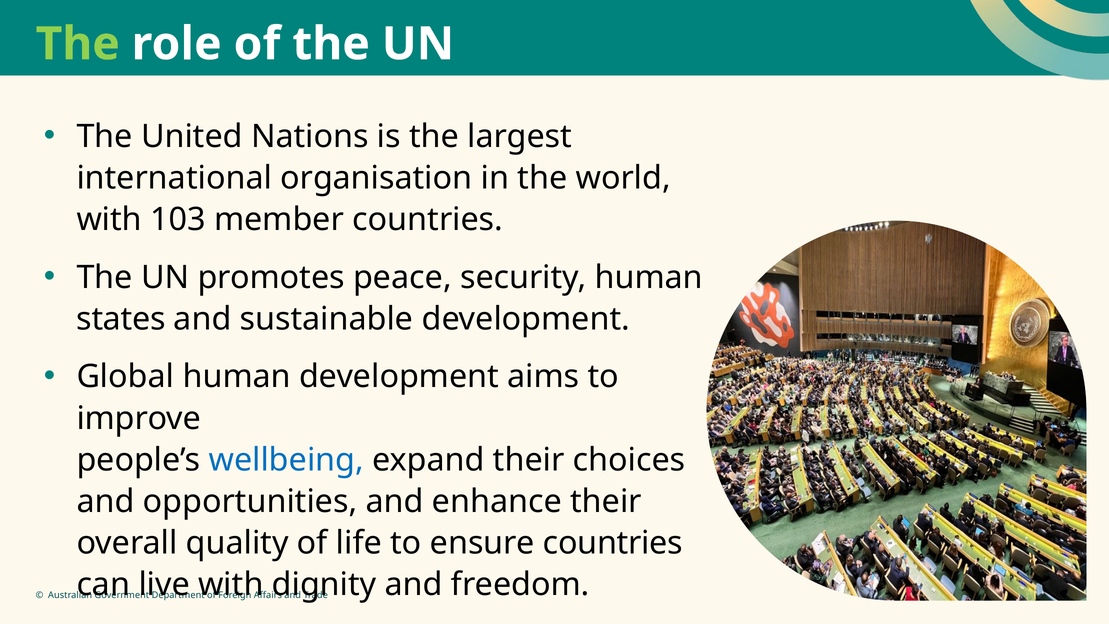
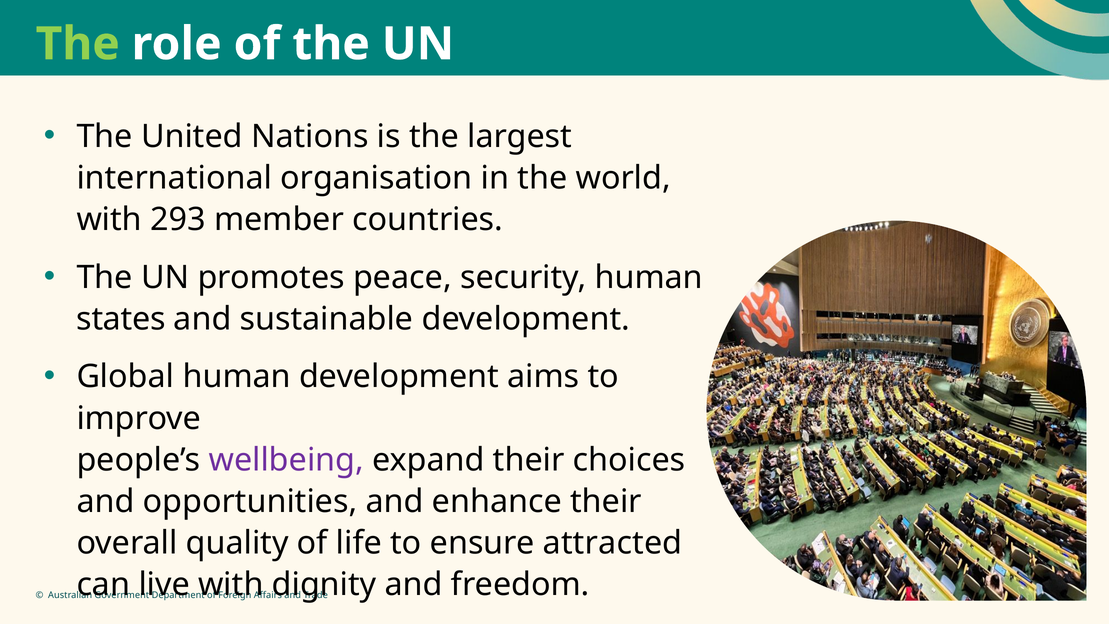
103: 103 -> 293
wellbeing colour: blue -> purple
ensure countries: countries -> attracted
